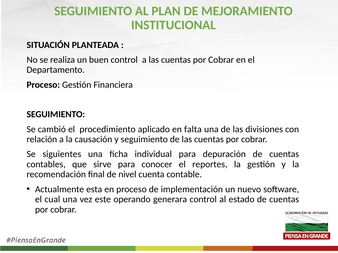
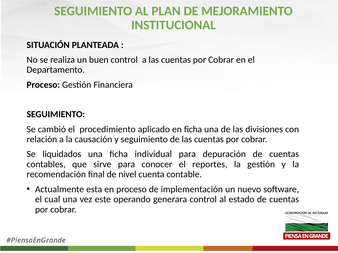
en falta: falta -> ficha
siguientes: siguientes -> liquidados
